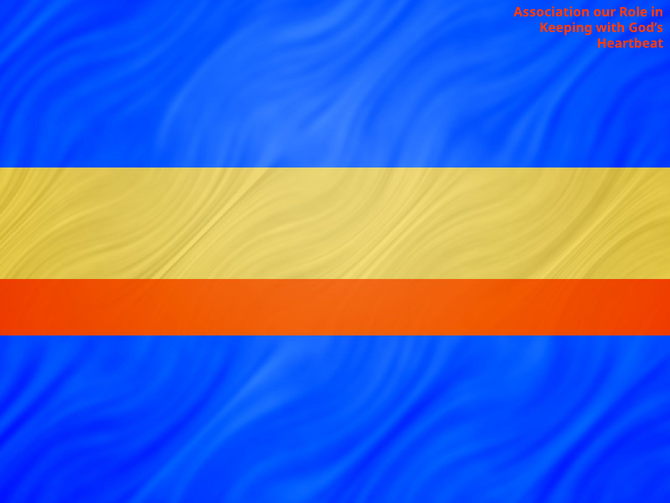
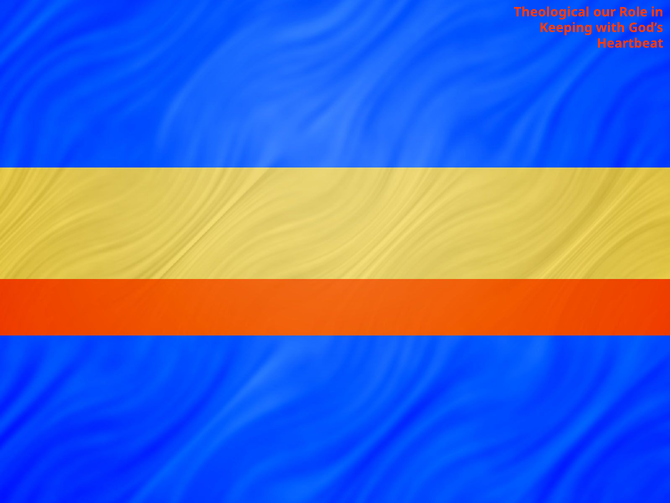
Association: Association -> Theological
